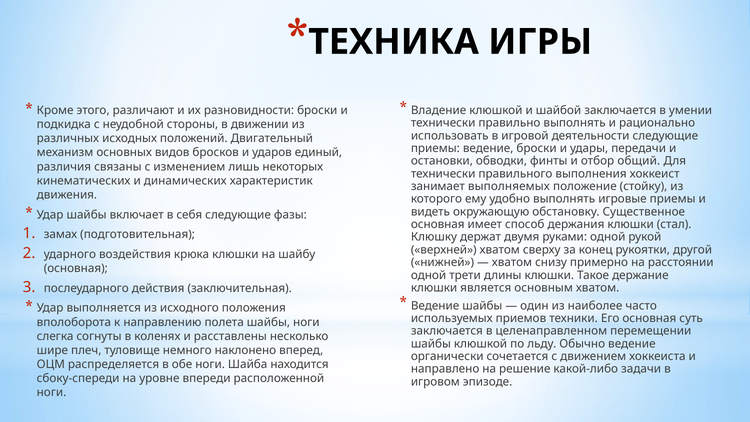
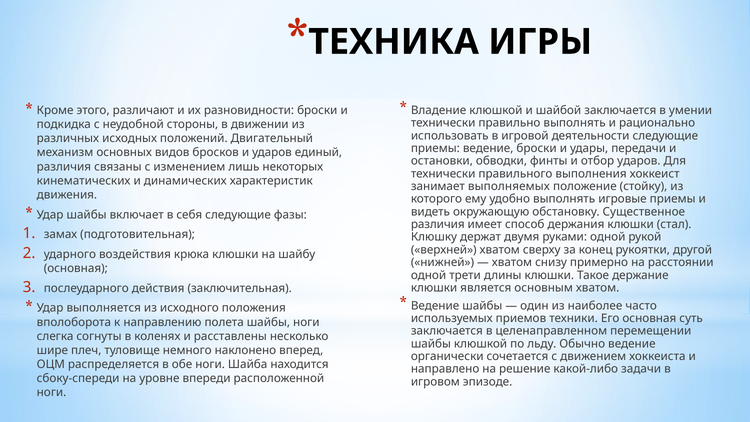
отбор общий: общий -> ударов
основная at (438, 224): основная -> различия
